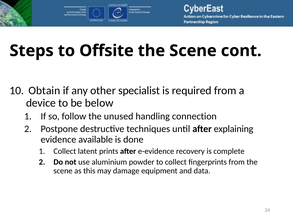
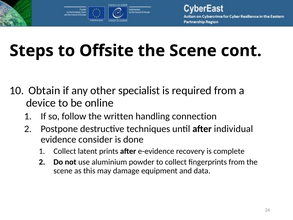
below: below -> online
unused: unused -> written
explaining: explaining -> individual
available: available -> consider
